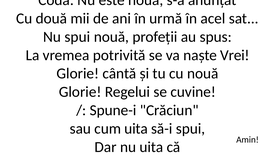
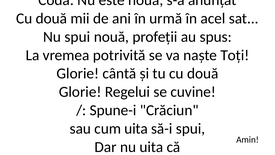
Vrei: Vrei -> Toți
tu cu nouă: nouă -> două
